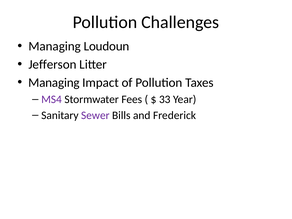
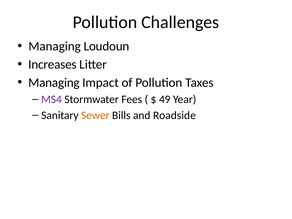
Jefferson: Jefferson -> Increases
33: 33 -> 49
Sewer colour: purple -> orange
Frederick: Frederick -> Roadside
